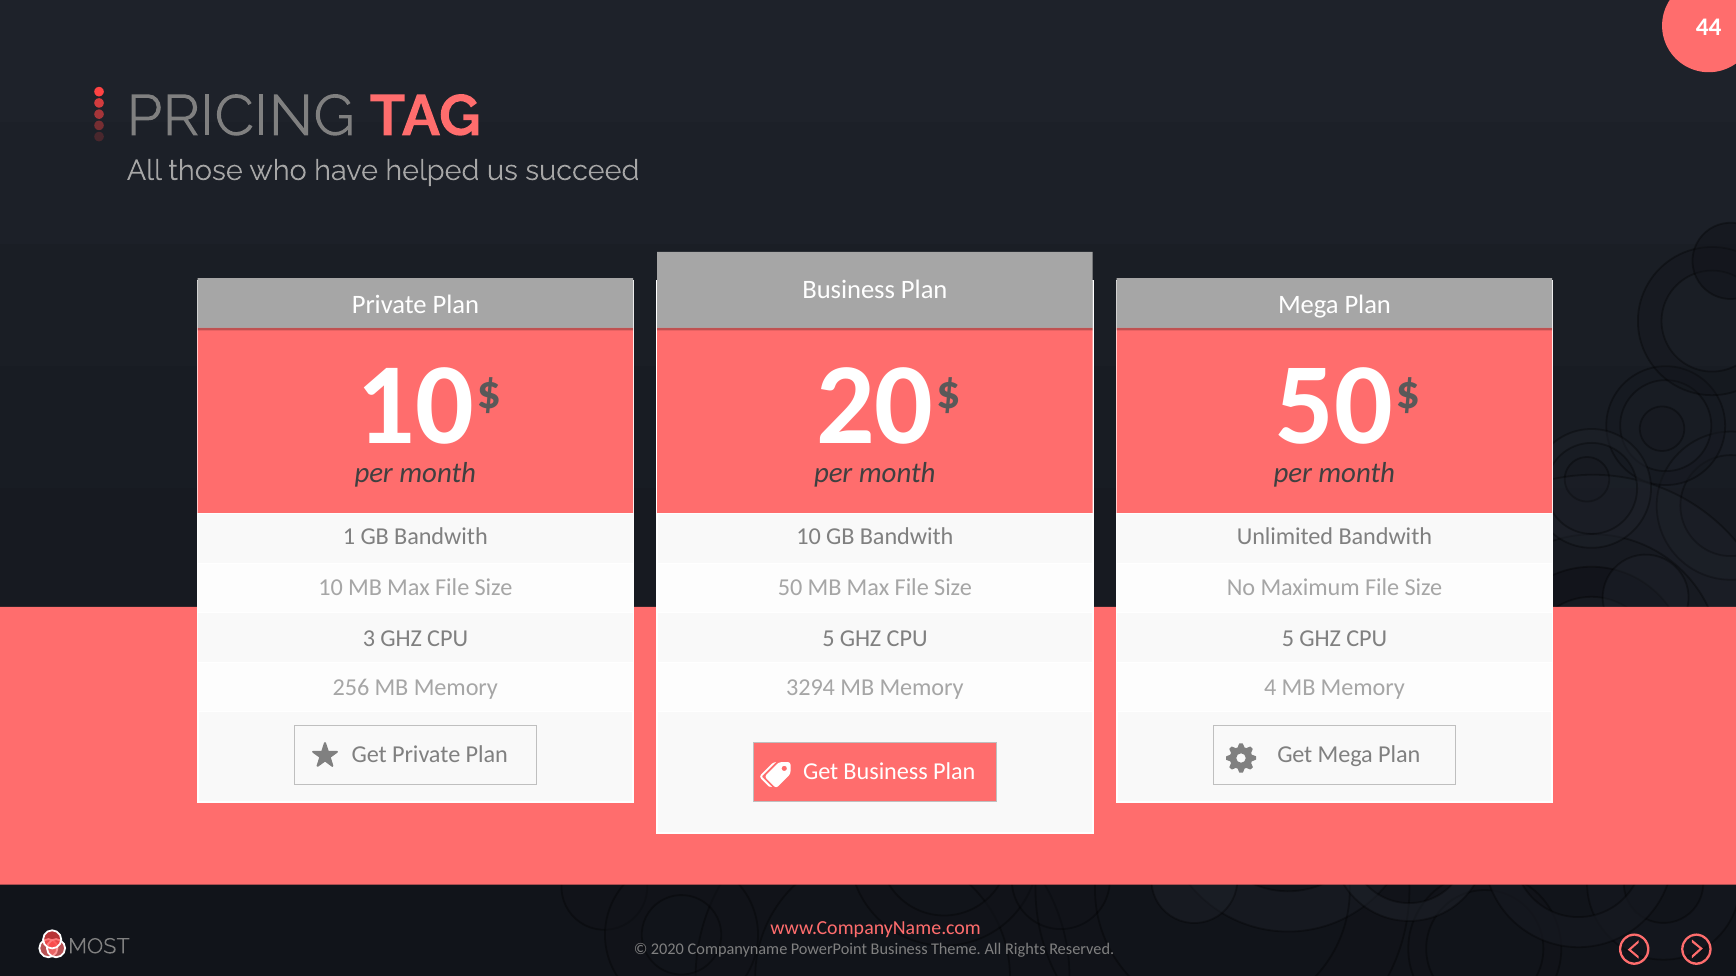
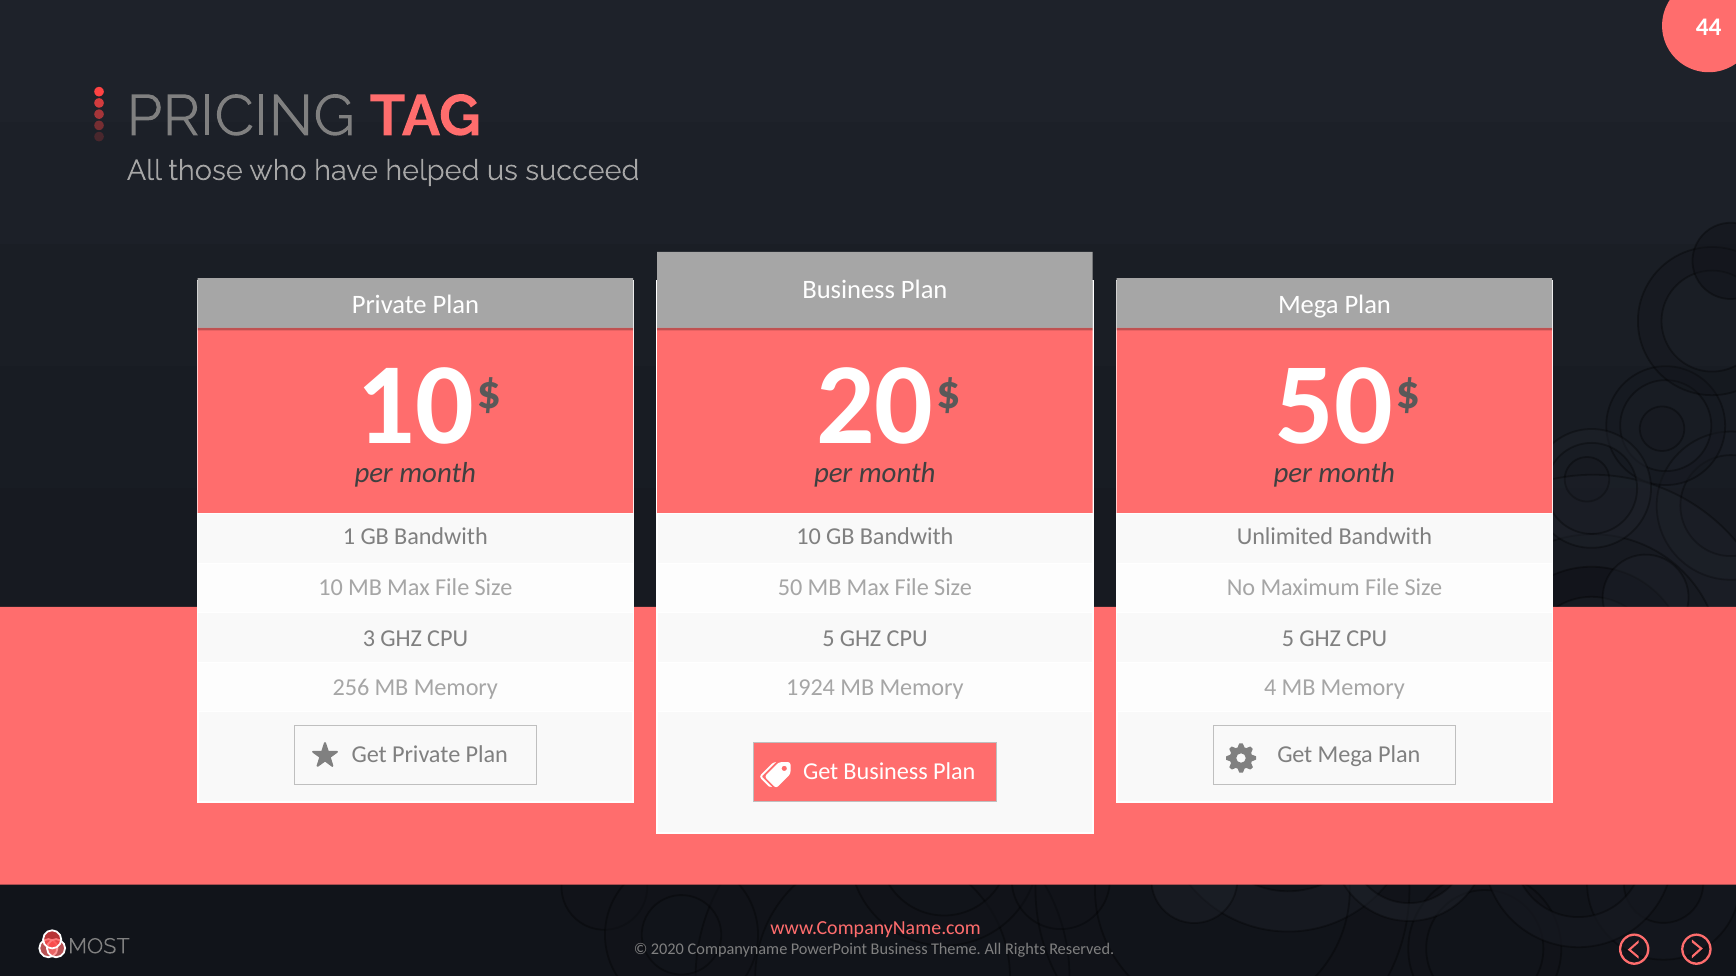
3294: 3294 -> 1924
